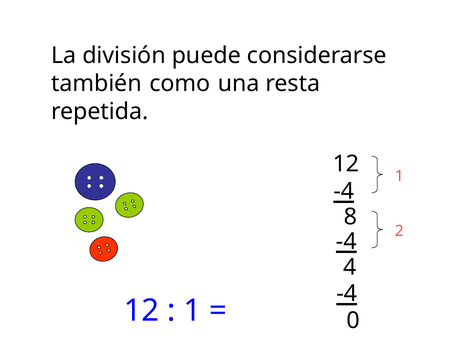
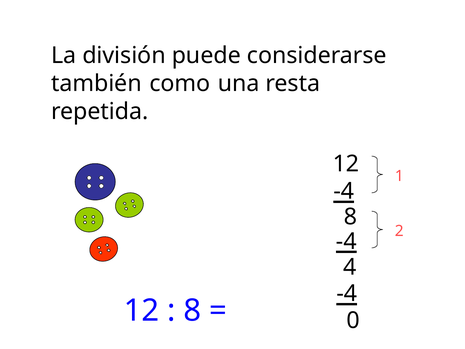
1 at (192, 310): 1 -> 8
